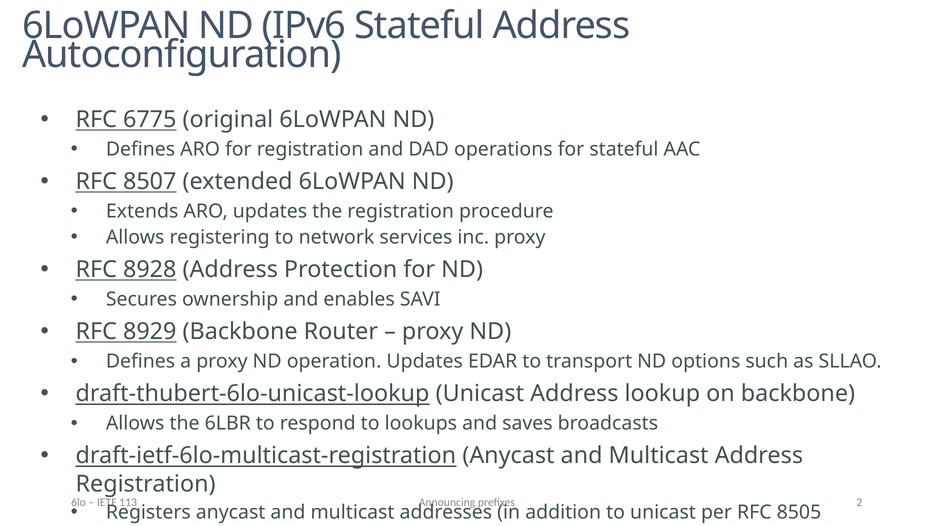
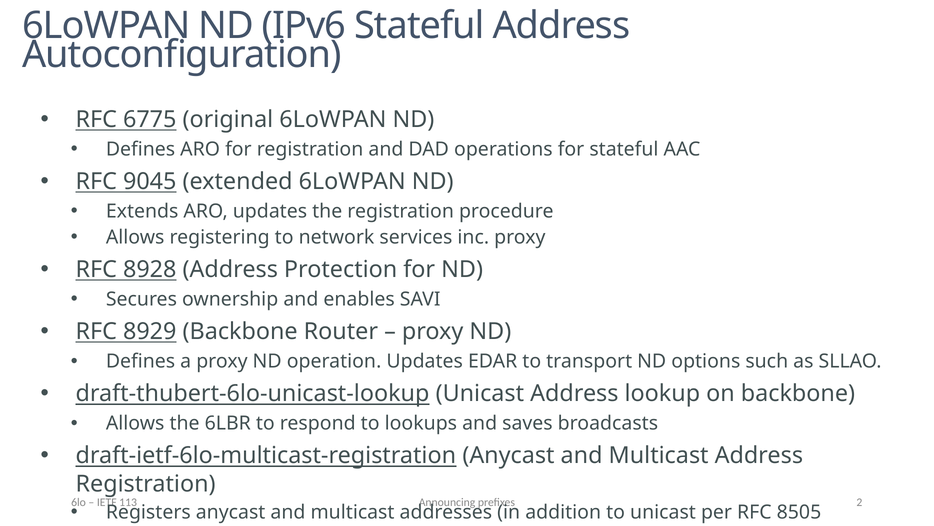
8507: 8507 -> 9045
